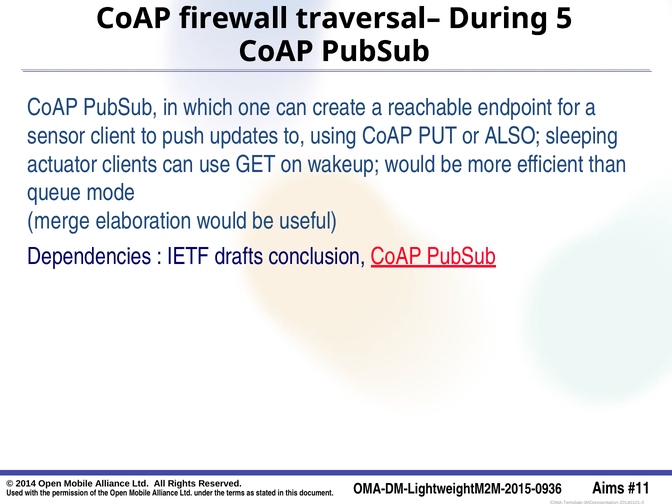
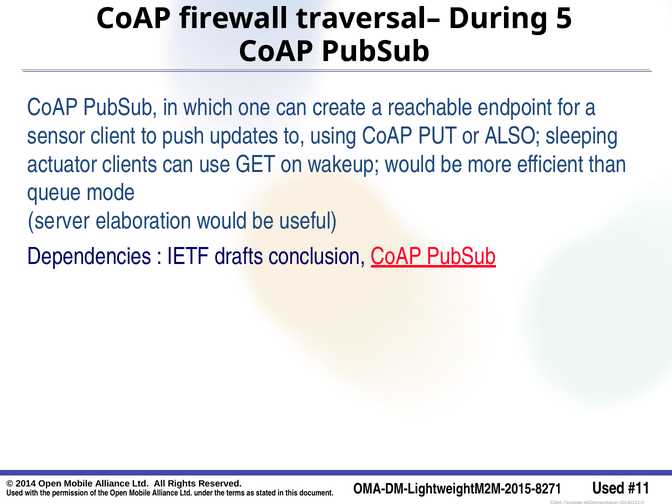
merge: merge -> server
OMA-DM-LightweightM2M-2015-0936: OMA-DM-LightweightM2M-2015-0936 -> OMA-DM-LightweightM2M-2015-8271
document Aims: Aims -> Used
